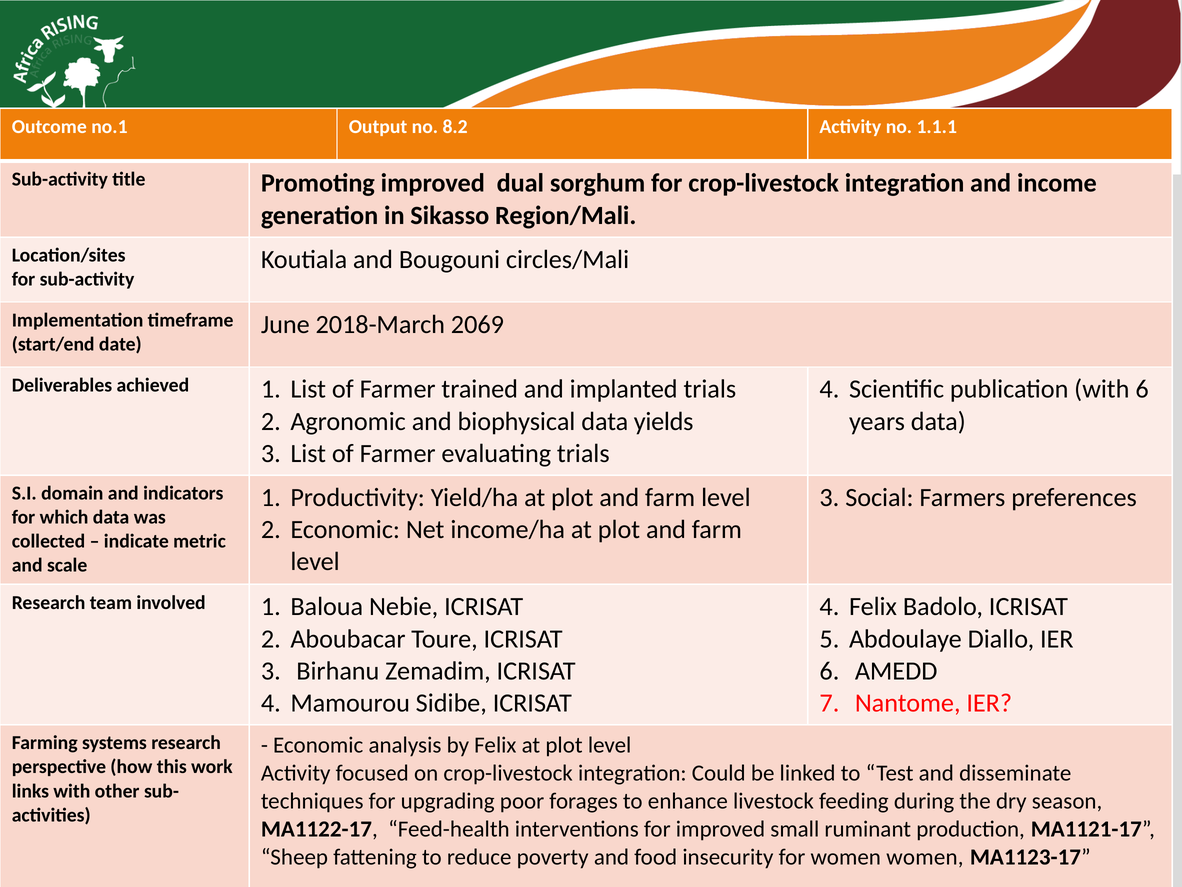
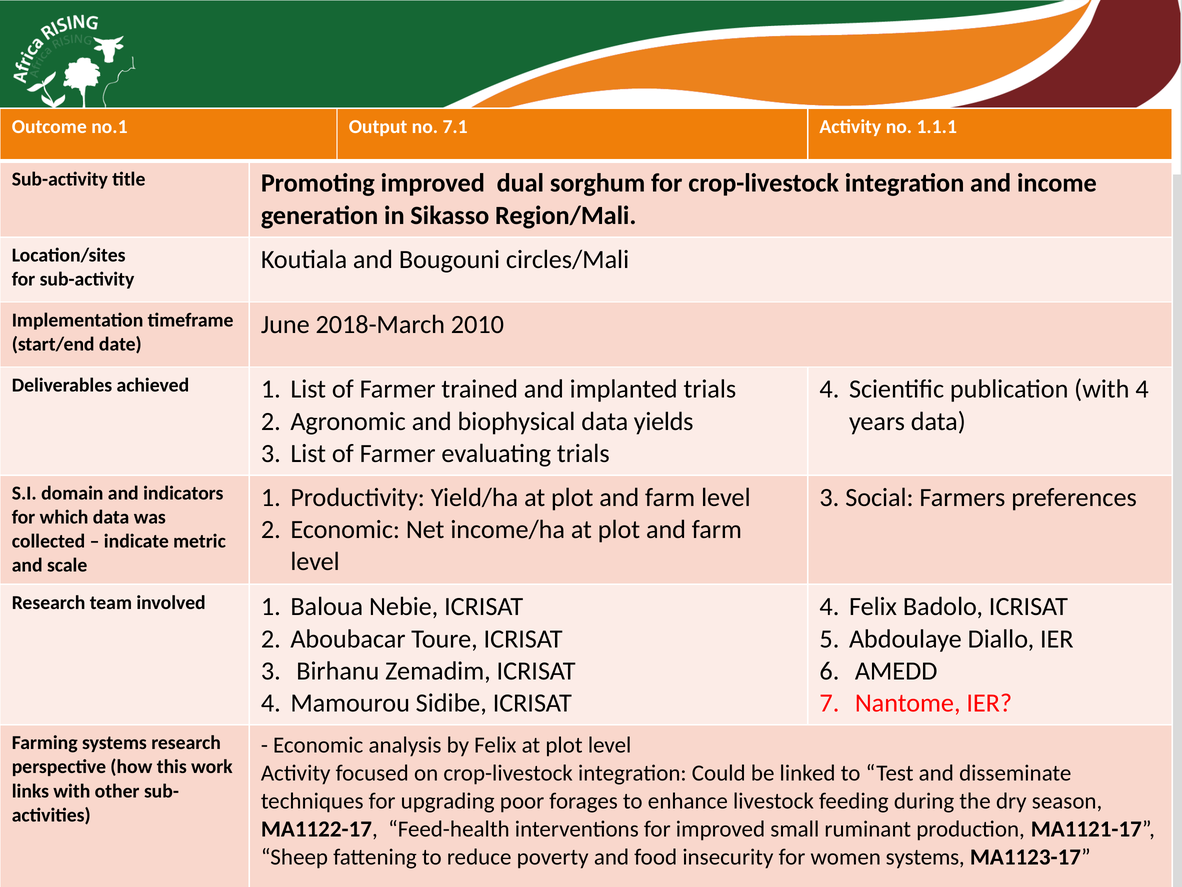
8.2: 8.2 -> 7.1
2069: 2069 -> 2010
with 6: 6 -> 4
women women: women -> systems
